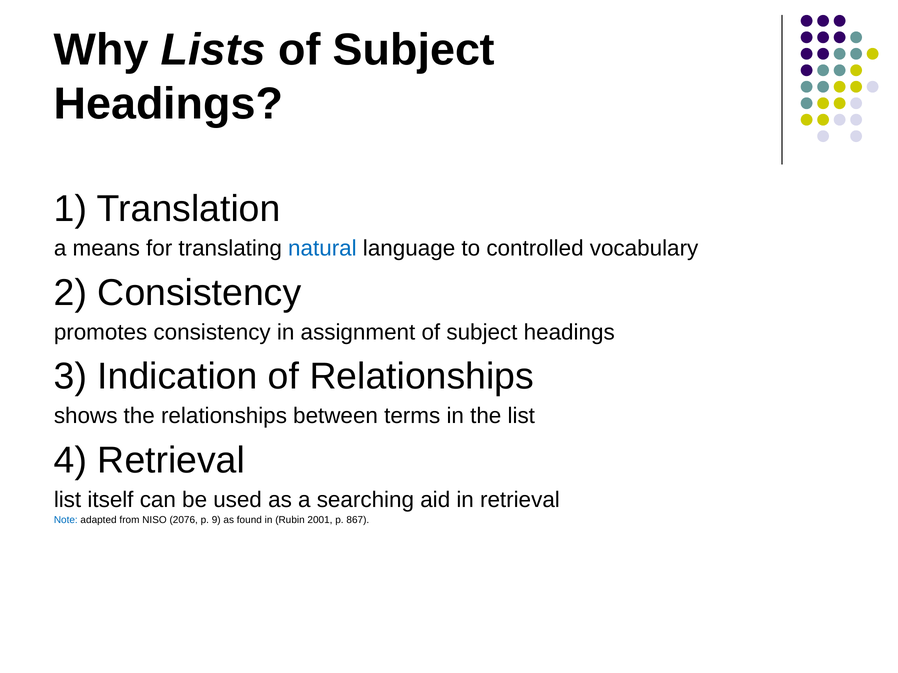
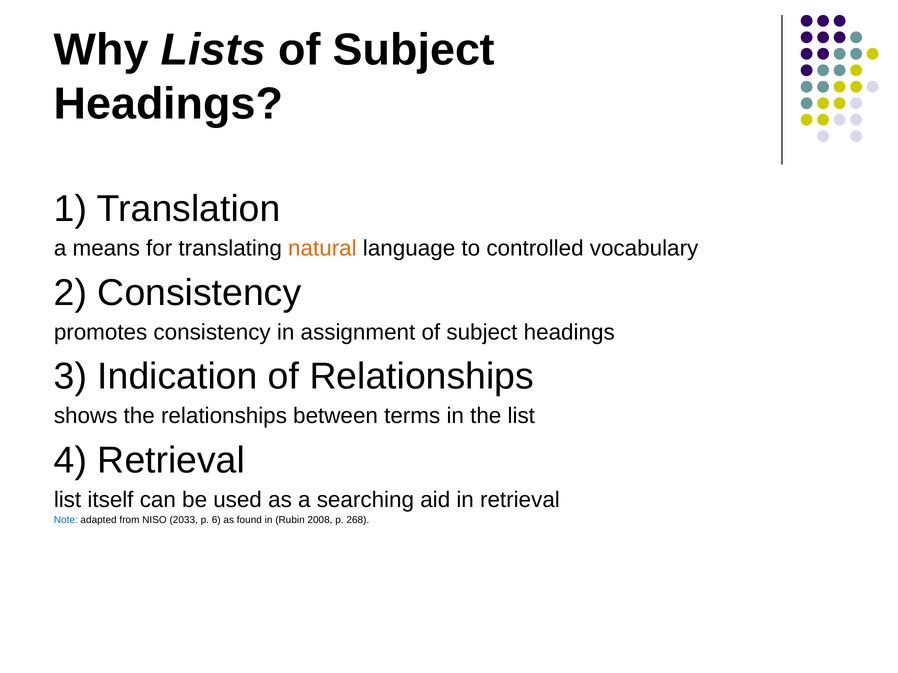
natural colour: blue -> orange
2076: 2076 -> 2033
9: 9 -> 6
2001: 2001 -> 2008
867: 867 -> 268
